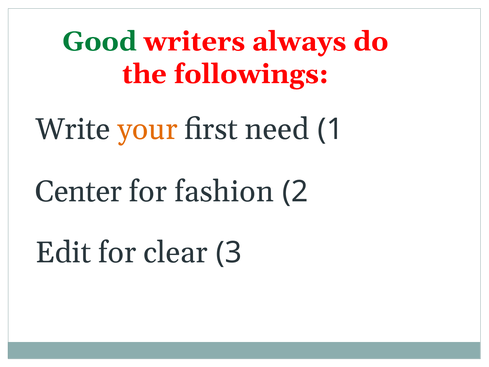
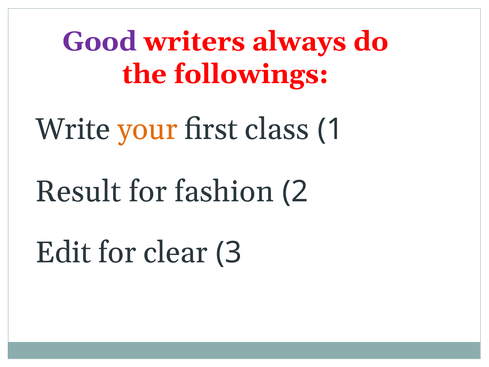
Good colour: green -> purple
need: need -> class
Center: Center -> Result
